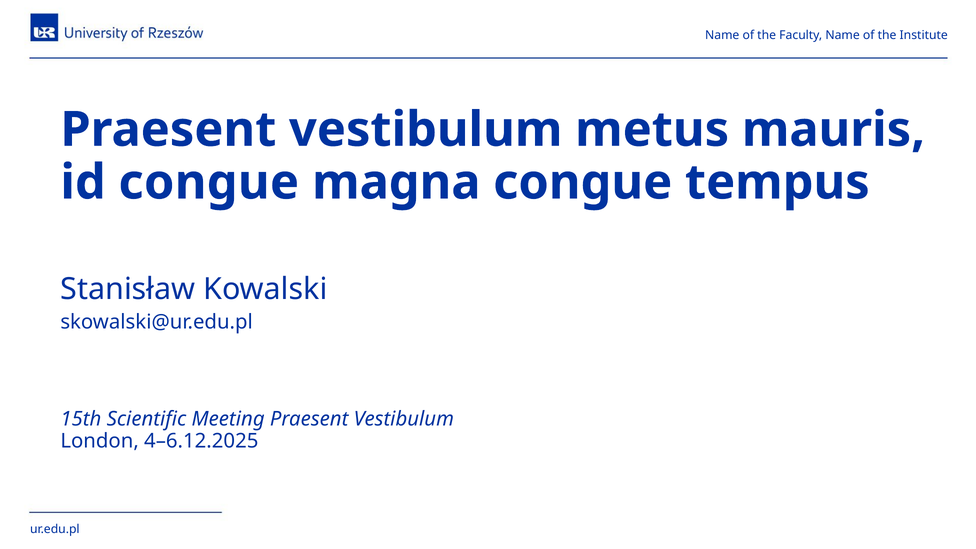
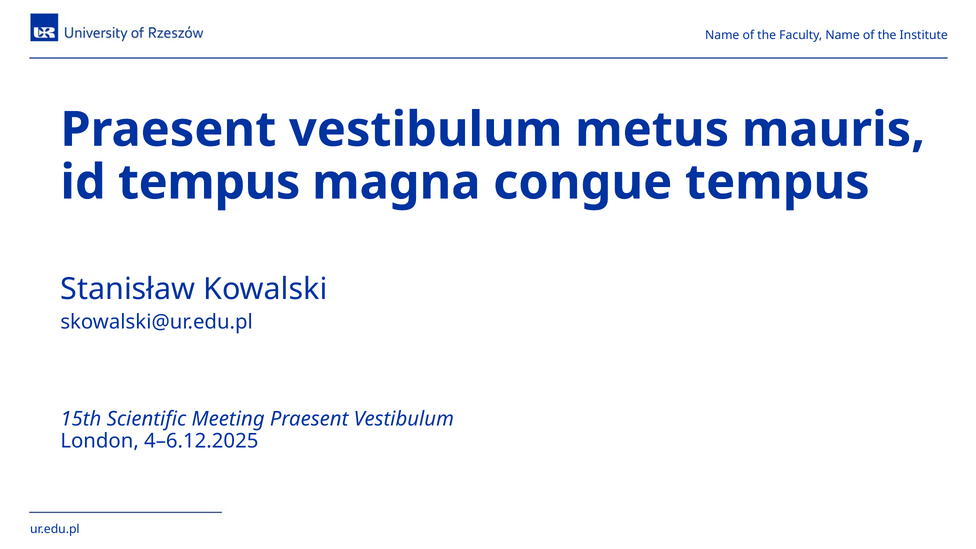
id congue: congue -> tempus
